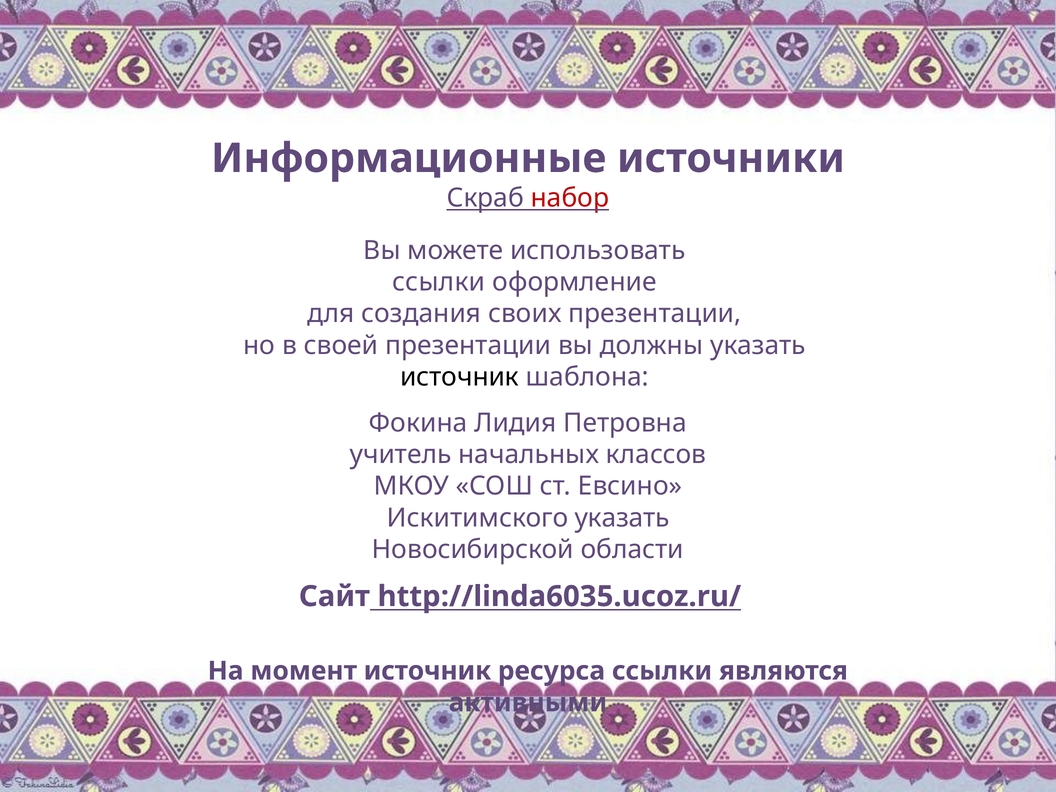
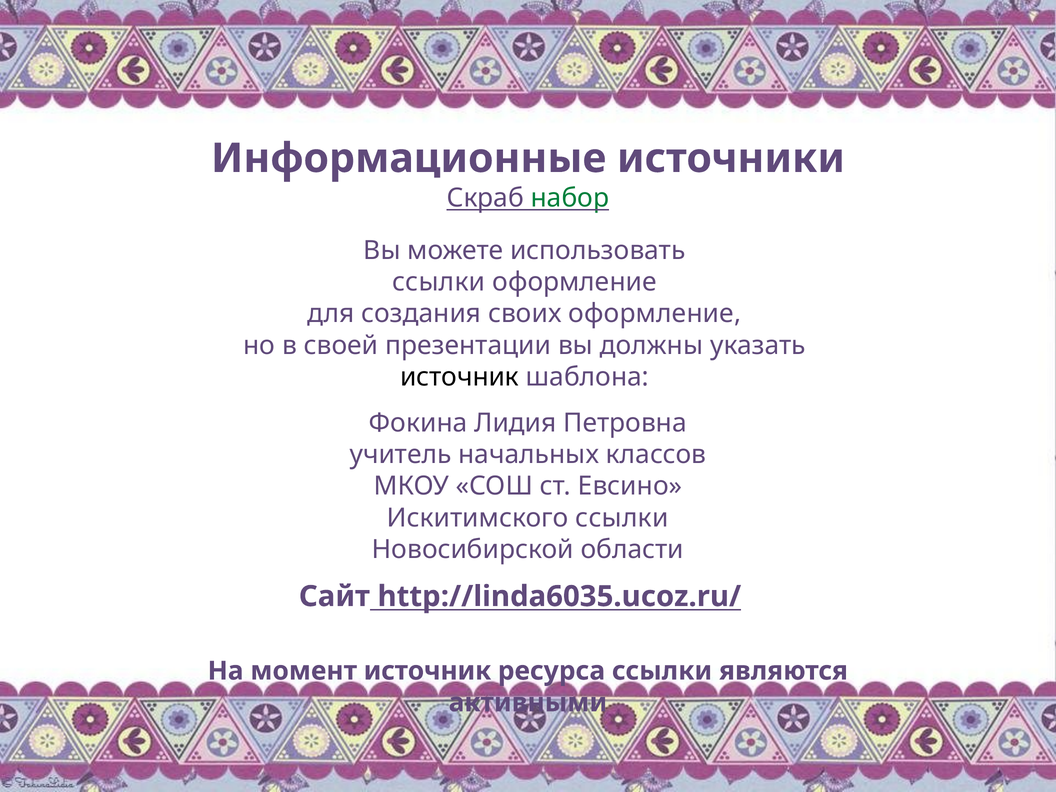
набор colour: red -> green
своих презентации: презентации -> оформление
Искитимского указать: указать -> ссылки
